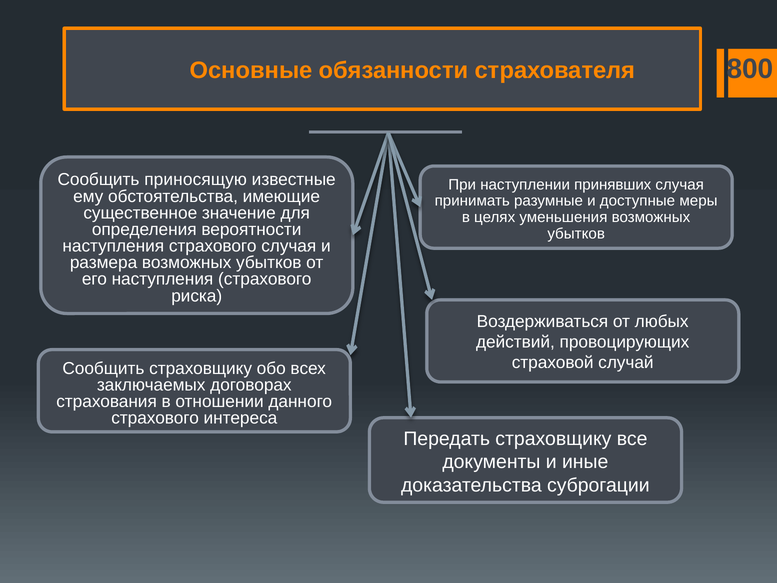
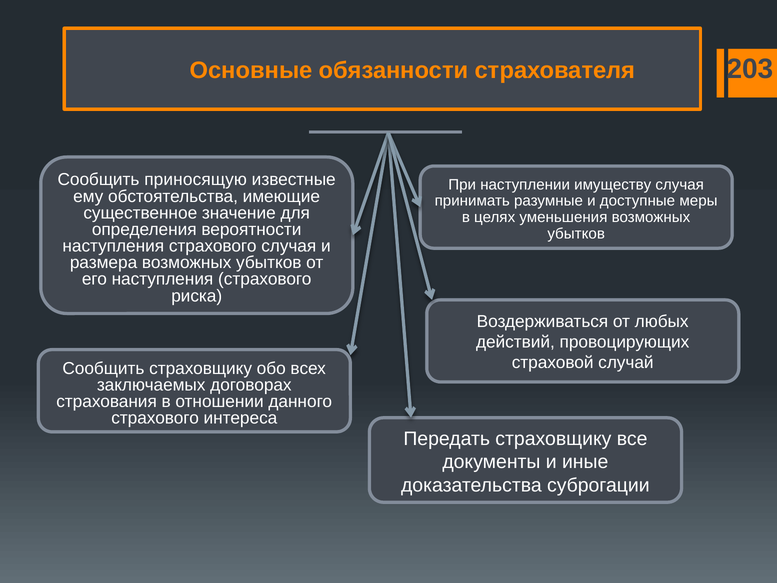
800: 800 -> 203
принявших: принявших -> имуществу
